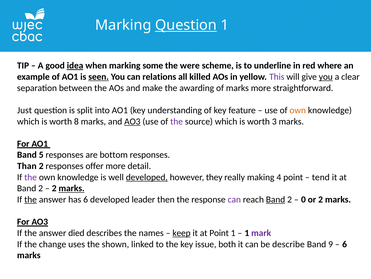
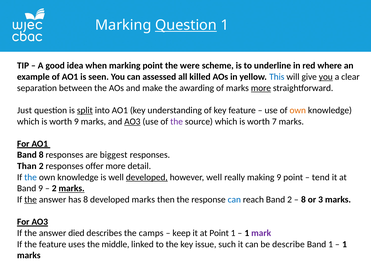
idea underline: present -> none
marking some: some -> point
seen underline: present -> none
relations: relations -> assessed
This colour: purple -> blue
more at (261, 88) underline: none -> present
split underline: none -> present
worth 8: 8 -> 9
3: 3 -> 7
Band 5: 5 -> 8
bottom: bottom -> biggest
the at (31, 177) colour: purple -> blue
however they: they -> well
making 4: 4 -> 9
2 at (41, 188): 2 -> 9
has 6: 6 -> 8
developed leader: leader -> marks
can at (234, 199) colour: purple -> blue
Band at (276, 199) underline: present -> none
0 at (303, 199): 0 -> 8
or 2: 2 -> 3
names: names -> camps
keep underline: present -> none
the change: change -> feature
shown: shown -> middle
both: both -> such
Band 9: 9 -> 1
6 at (345, 244): 6 -> 1
